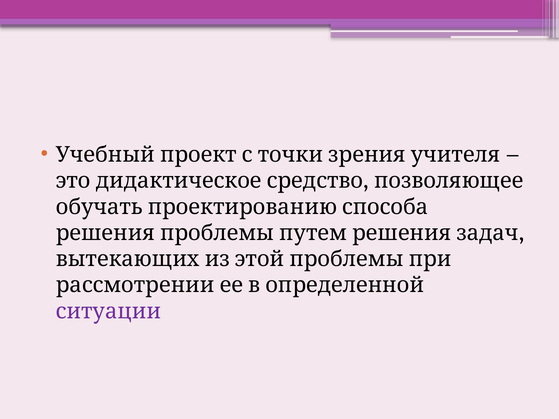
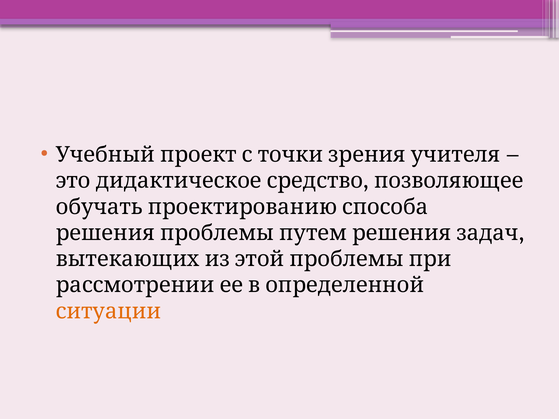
ситуации colour: purple -> orange
